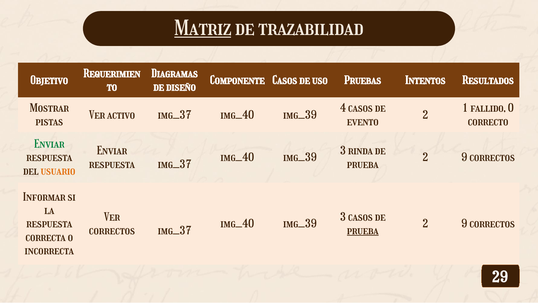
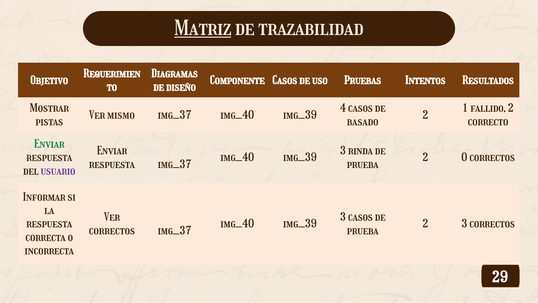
fallido 0: 0 -> 2
activo: activo -> mismo
evento: evento -> basado
9 at (464, 157): 9 -> 0
usuario colour: orange -> purple
9 at (464, 224): 9 -> 3
prueba at (363, 230) underline: present -> none
